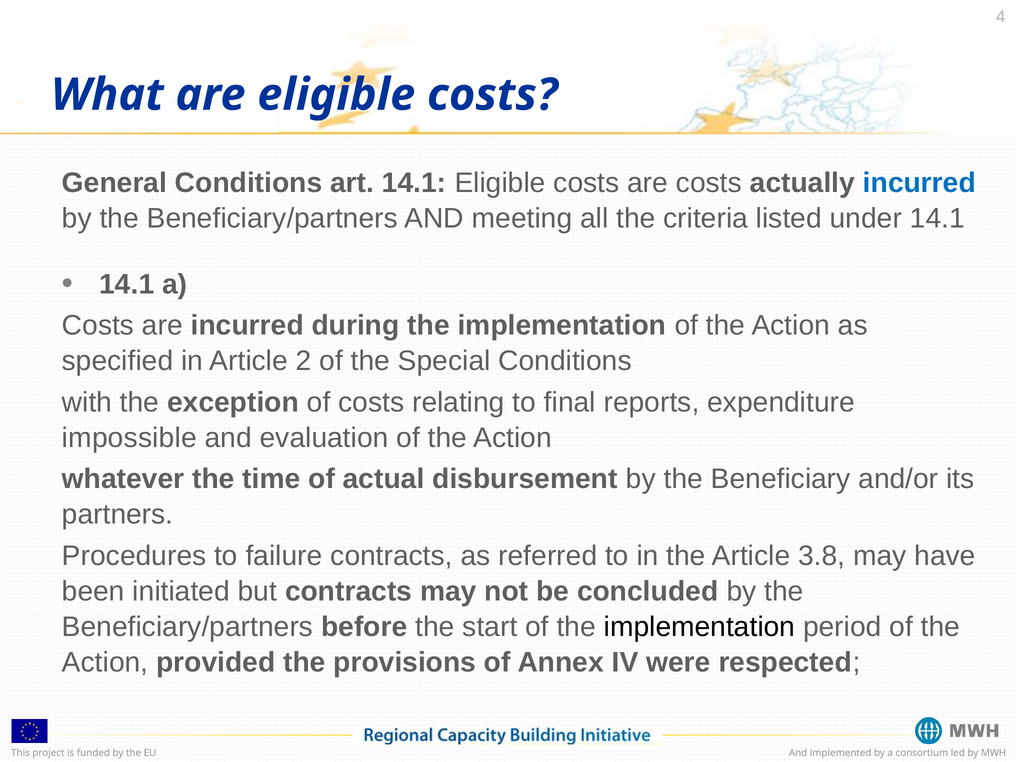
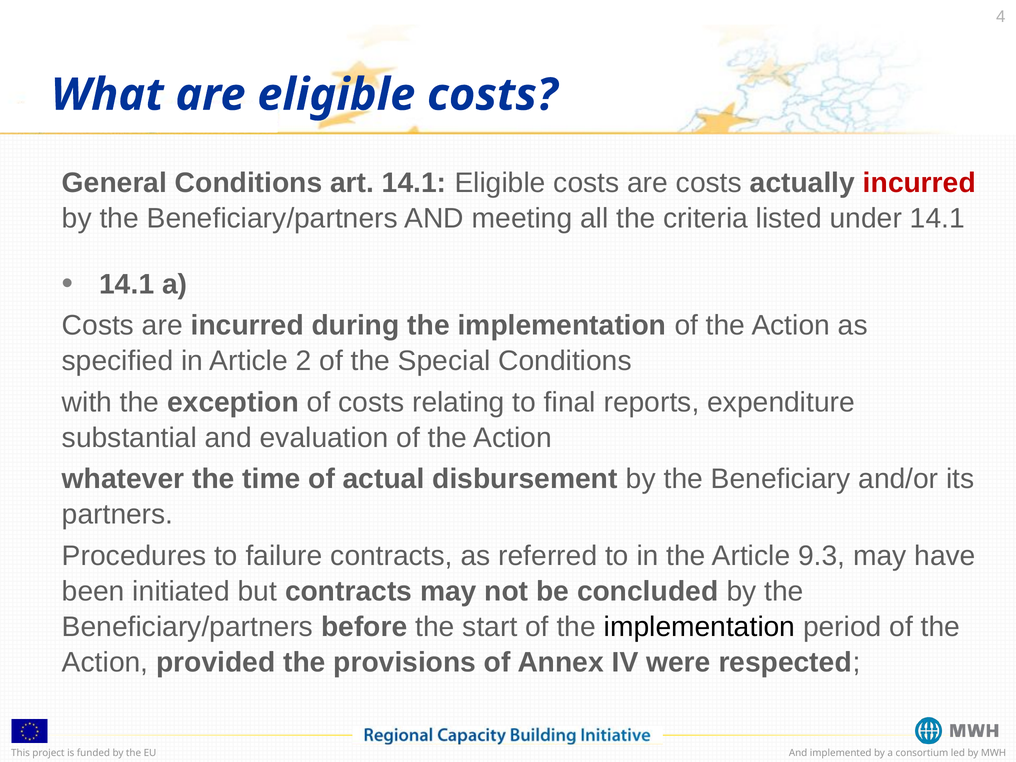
incurred at (919, 183) colour: blue -> red
impossible: impossible -> substantial
3.8: 3.8 -> 9.3
